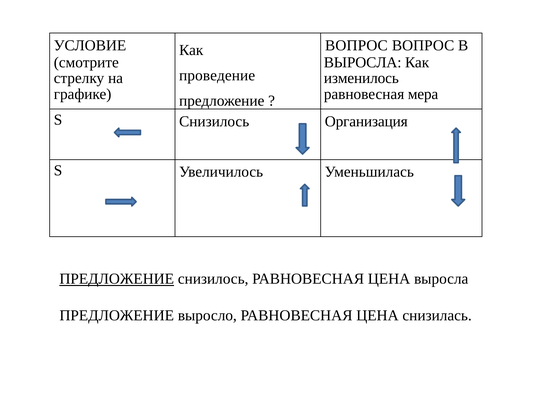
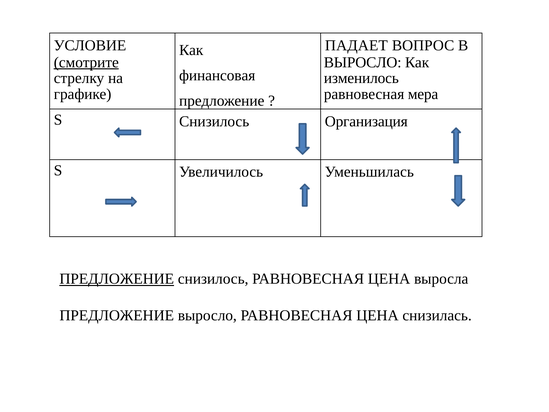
ВОПРОС at (356, 45): ВОПРОС -> ПАДАЕТ
смотрите underline: none -> present
ВЫРОСЛА at (363, 62): ВЫРОСЛА -> ВЫРОСЛО
проведение: проведение -> финансовая
